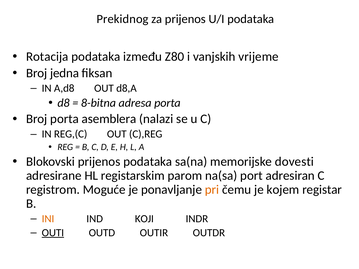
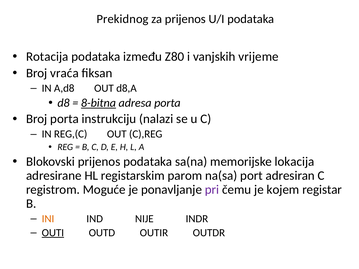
jedna: jedna -> vraća
8-bitna underline: none -> present
asemblera: asemblera -> instrukciju
dovesti: dovesti -> lokacija
pri colour: orange -> purple
KOJI: KOJI -> NIJE
